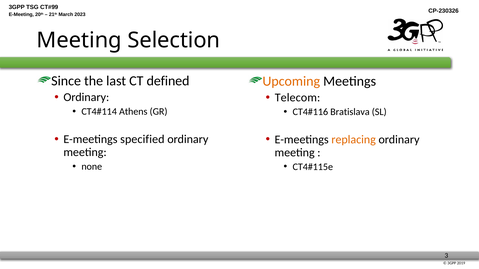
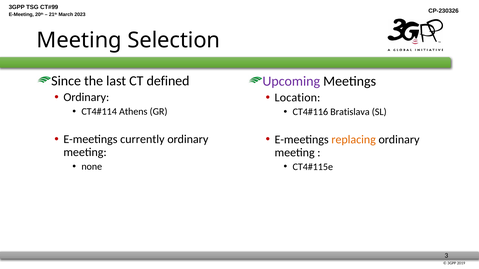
Upcoming colour: orange -> purple
Telecom: Telecom -> Location
specified: specified -> currently
